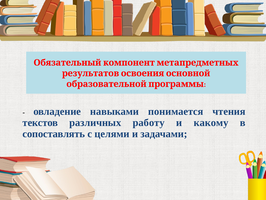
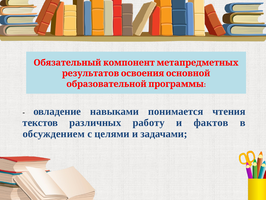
какому: какому -> фактов
сопоставлять: сопоставлять -> обсуждением
